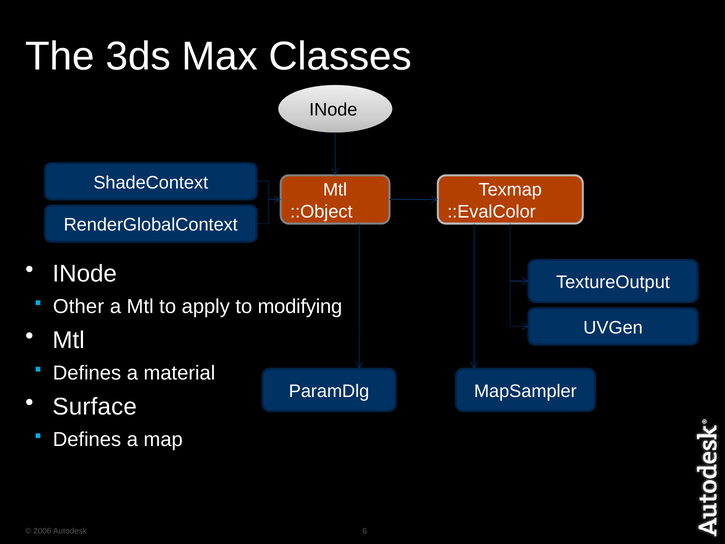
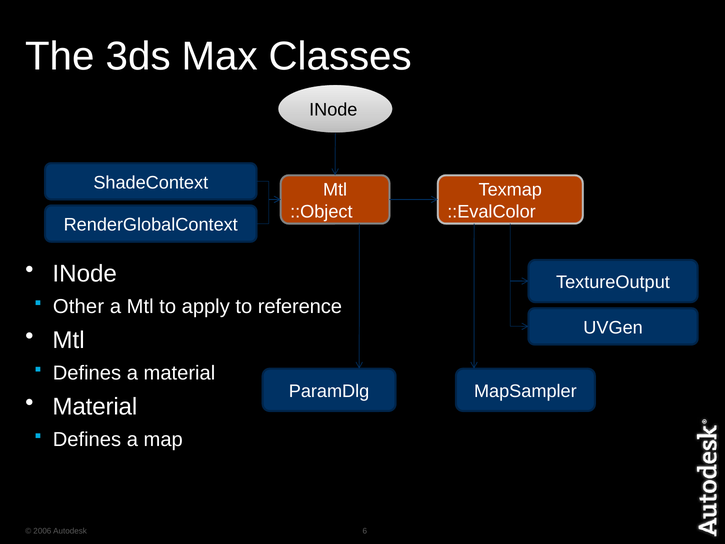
modifying: modifying -> reference
Surface at (95, 406): Surface -> Material
